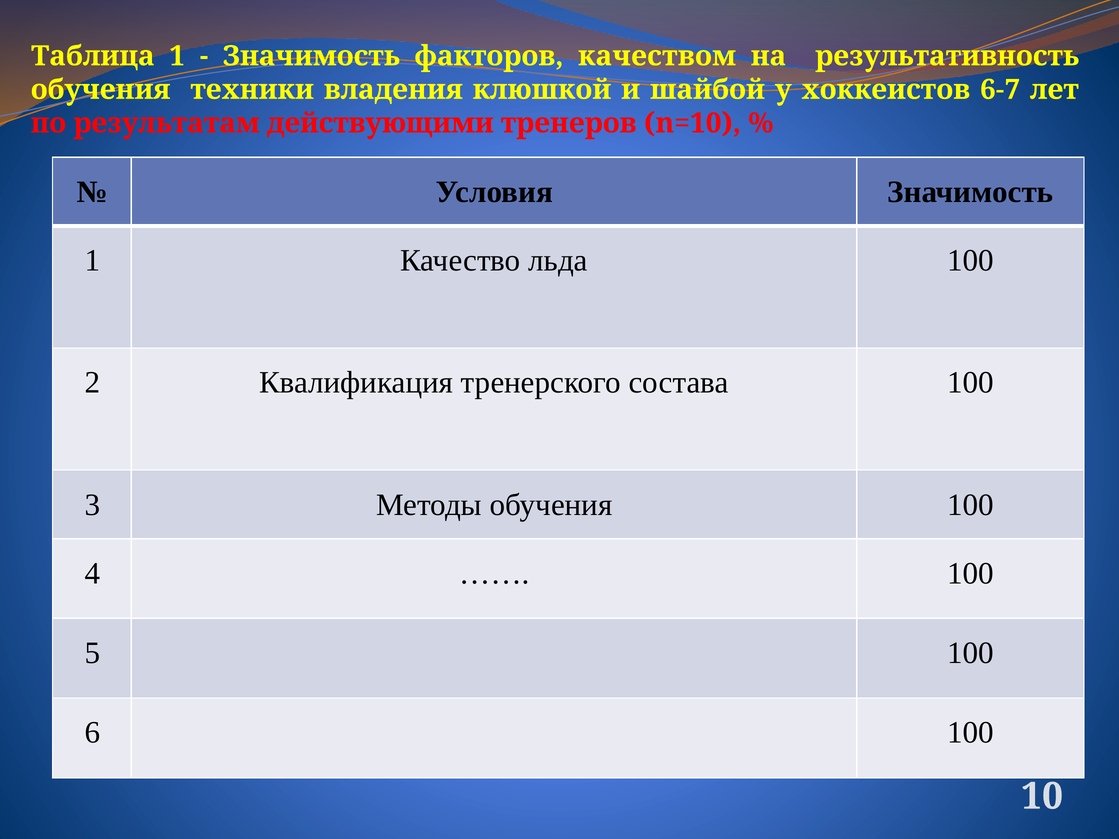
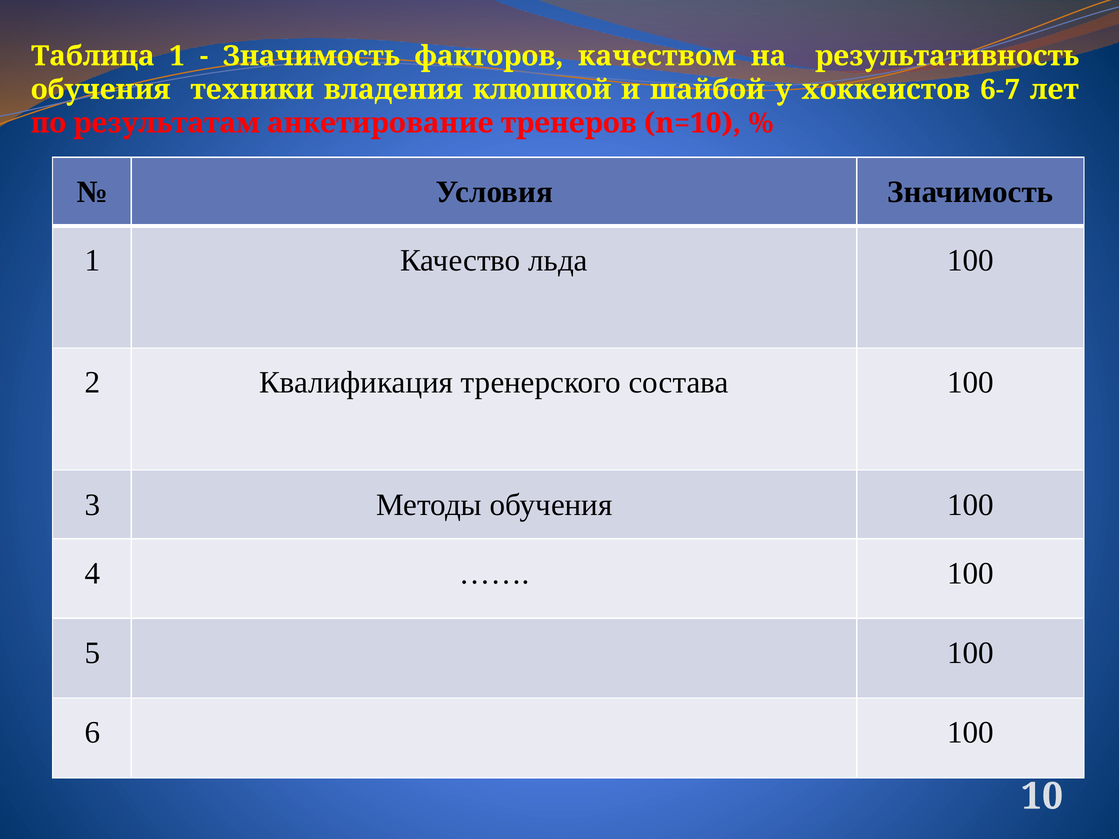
действующими: действующими -> анкетирование
